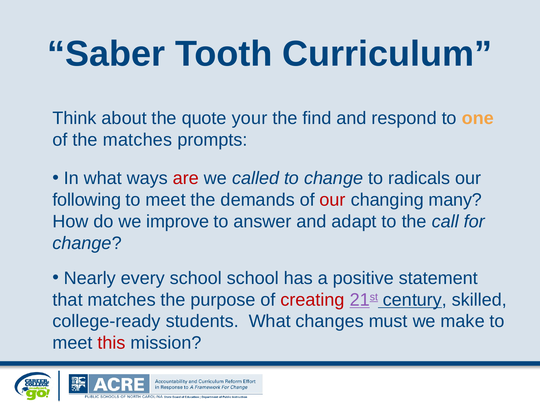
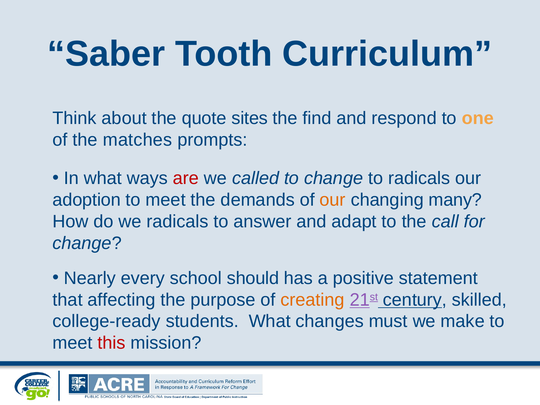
your: your -> sites
following: following -> adoption
our at (333, 200) colour: red -> orange
we improve: improve -> radicals
school school: school -> should
that matches: matches -> affecting
creating colour: red -> orange
